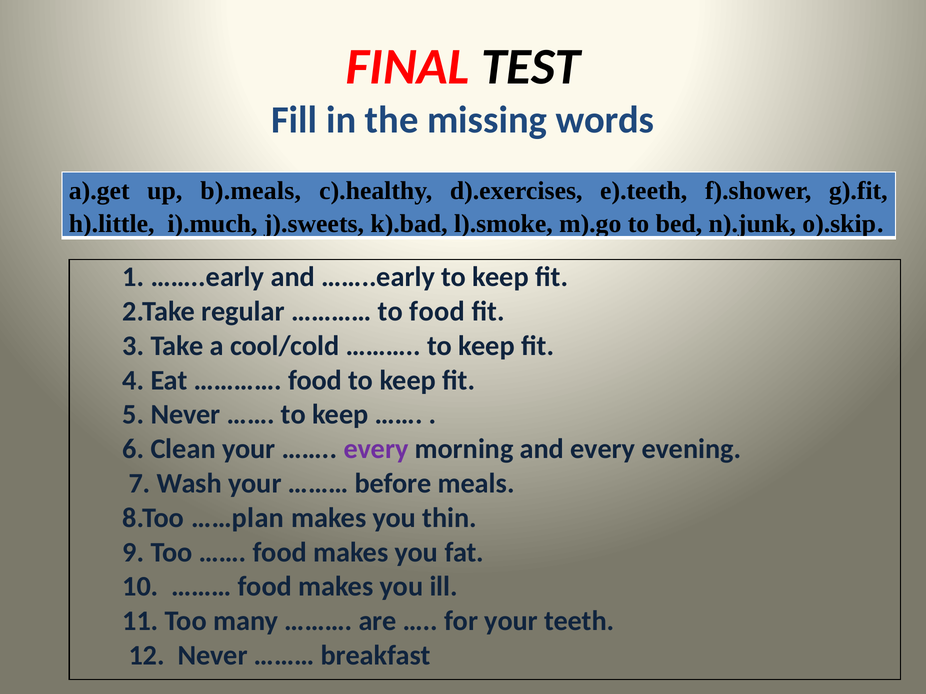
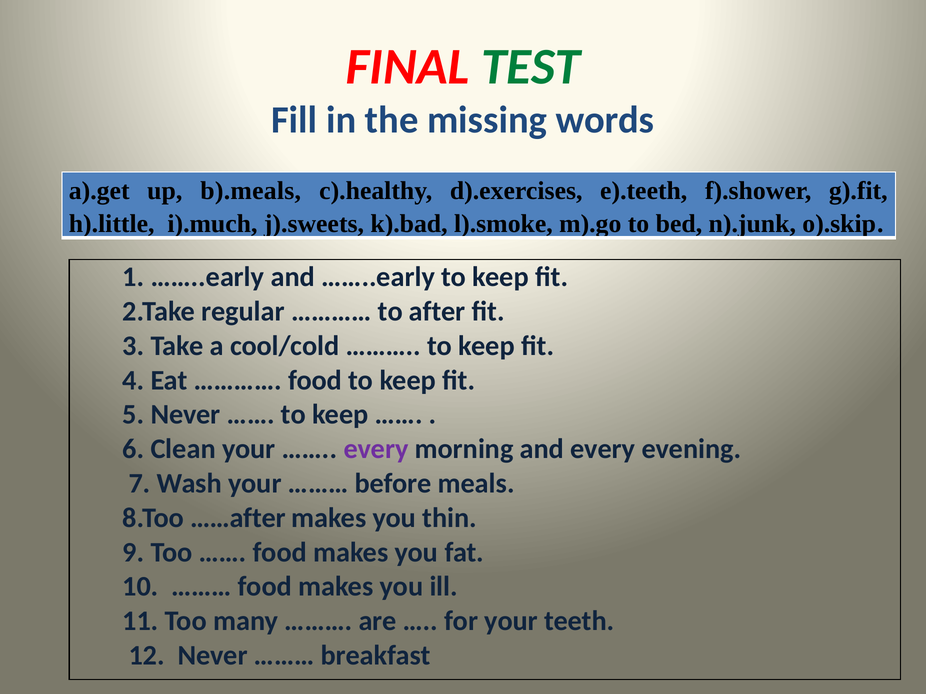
TEST colour: black -> green
to food: food -> after
……plan: ……plan -> ……after
